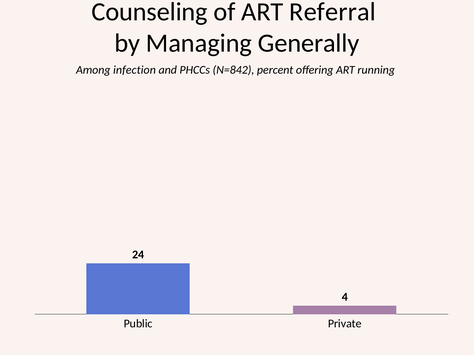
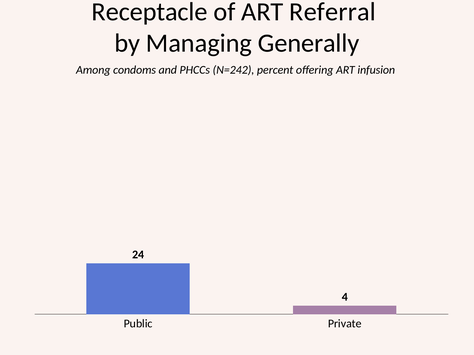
Counseling: Counseling -> Receptacle
infection: infection -> condoms
N=842: N=842 -> N=242
running: running -> infusion
